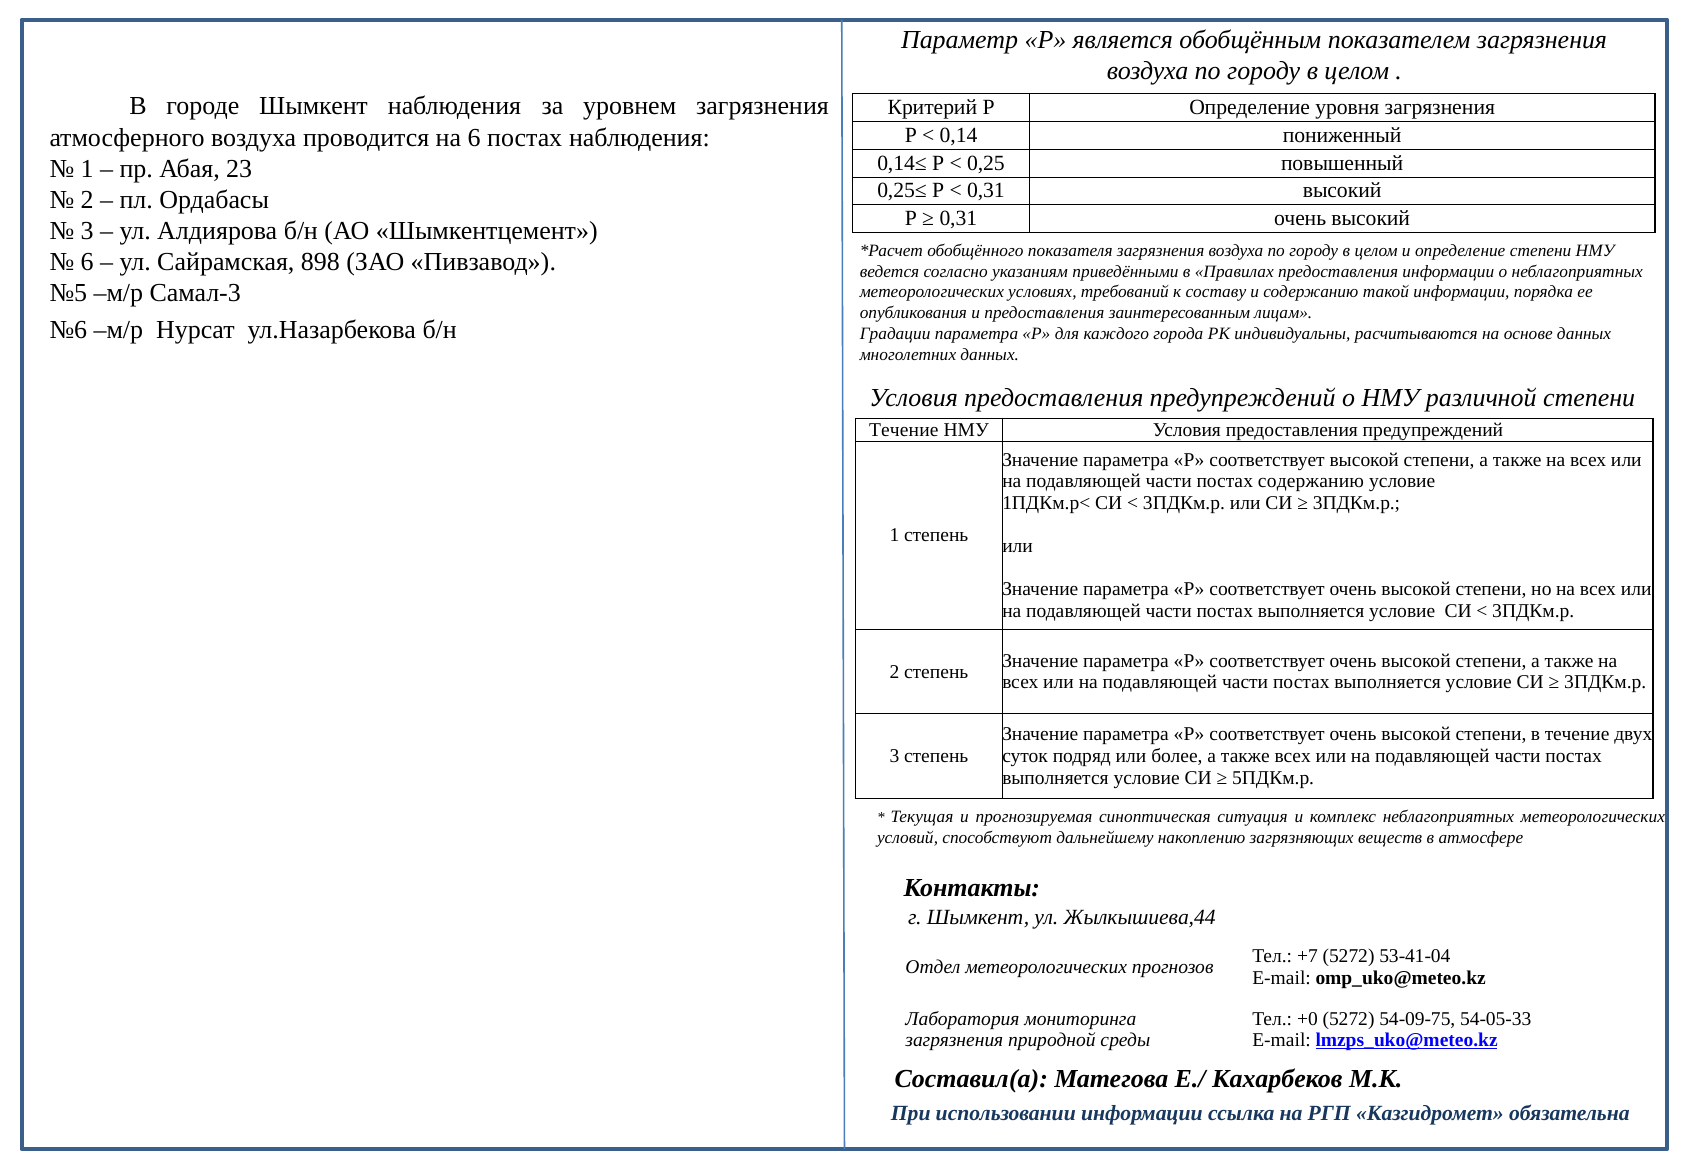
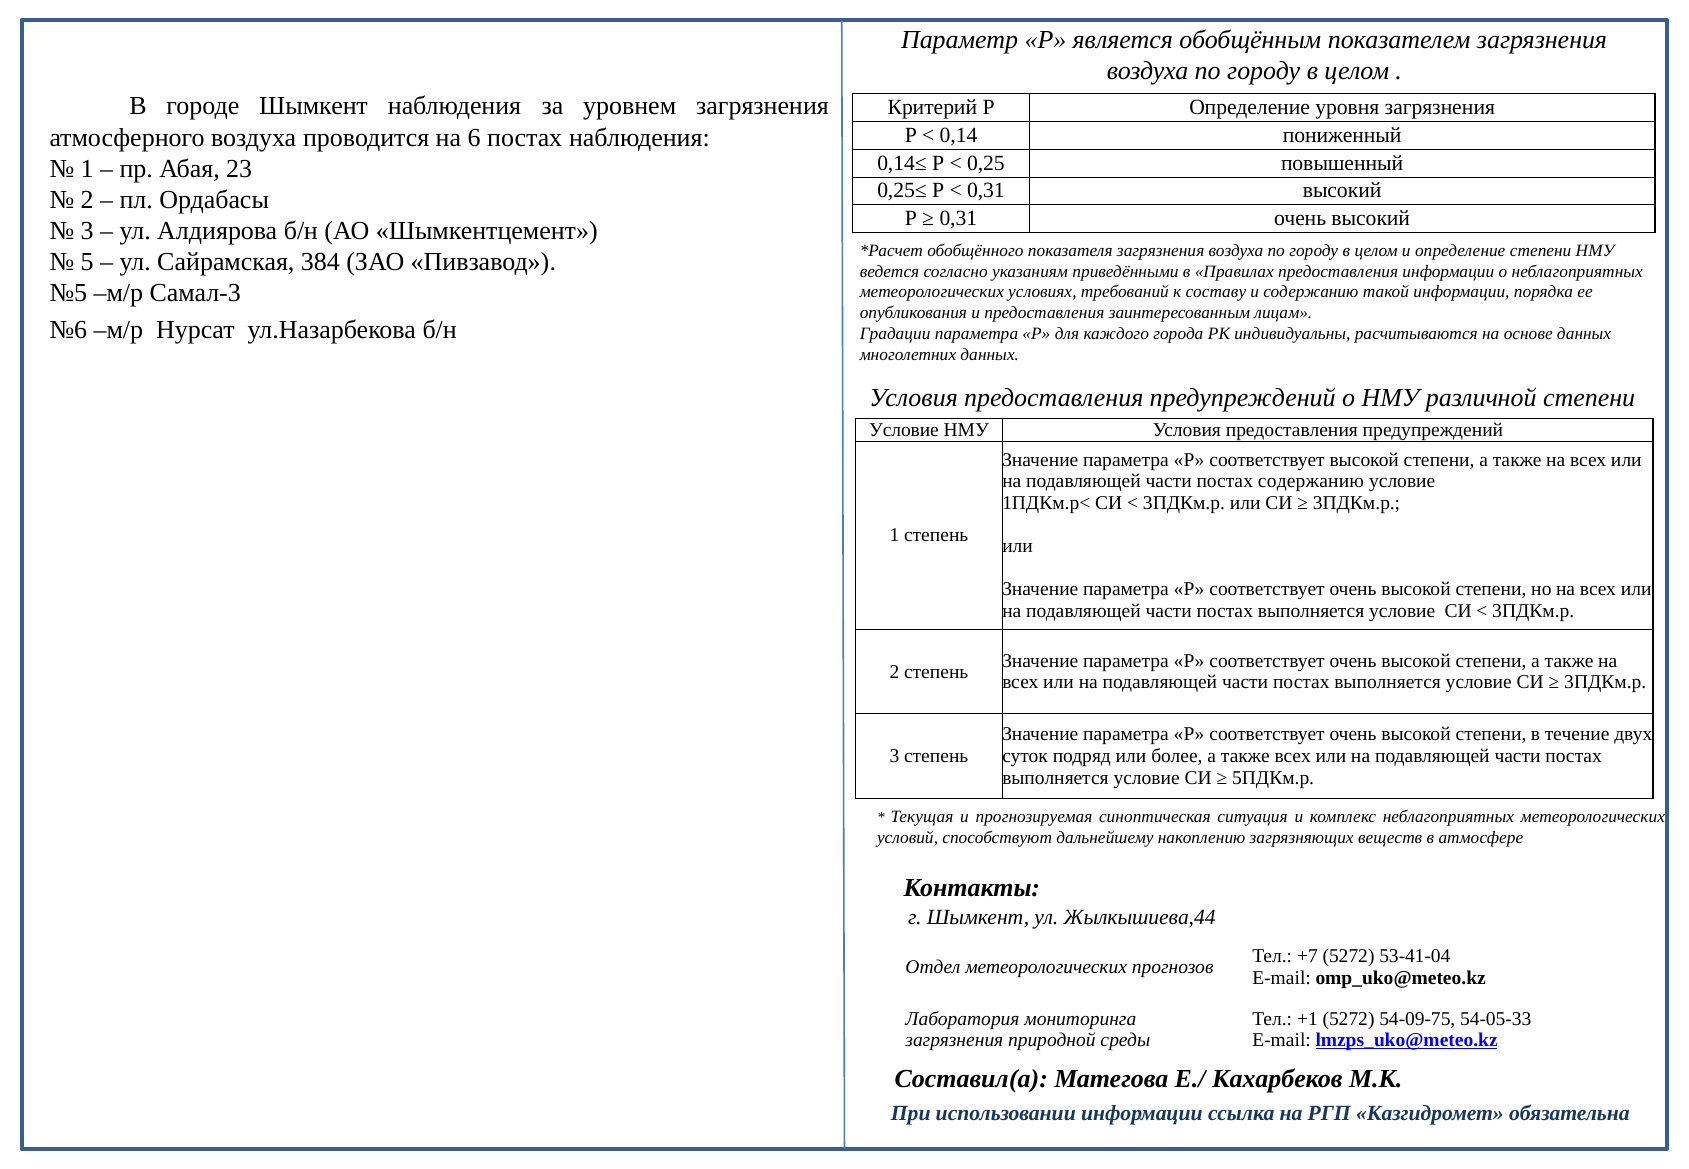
6 at (87, 262): 6 -> 5
898: 898 -> 384
Течение at (904, 430): Течение -> Условие
+0: +0 -> +1
